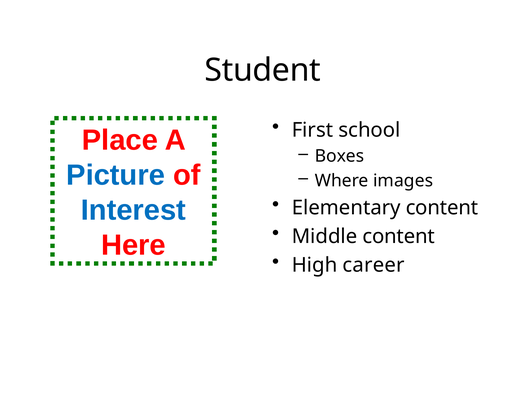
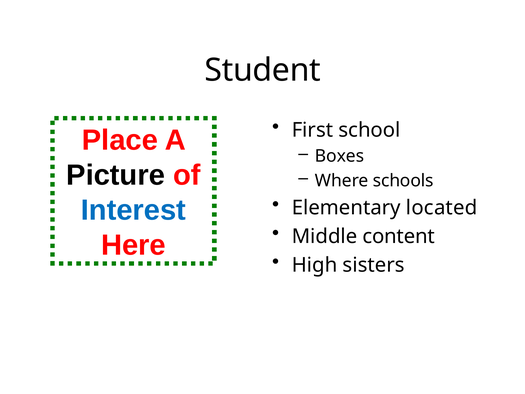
Picture colour: blue -> black
images: images -> schools
Elementary content: content -> located
career: career -> sisters
